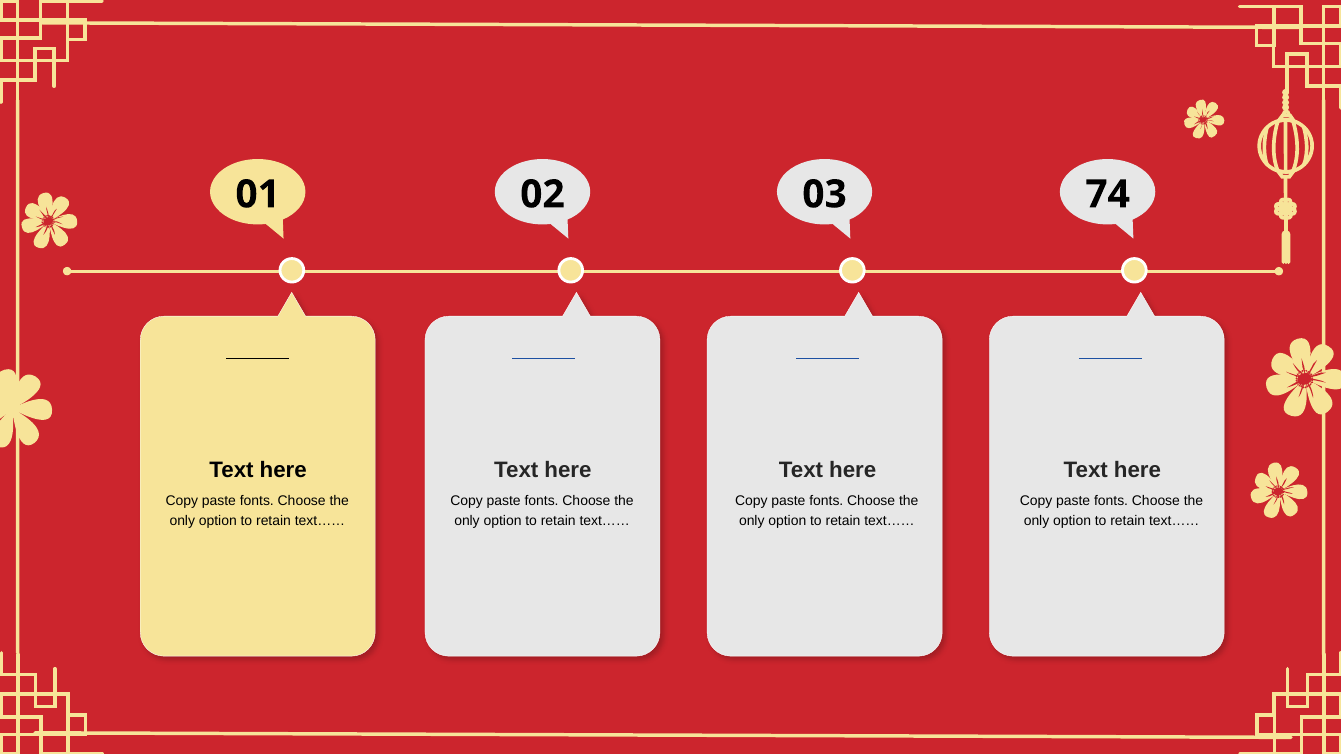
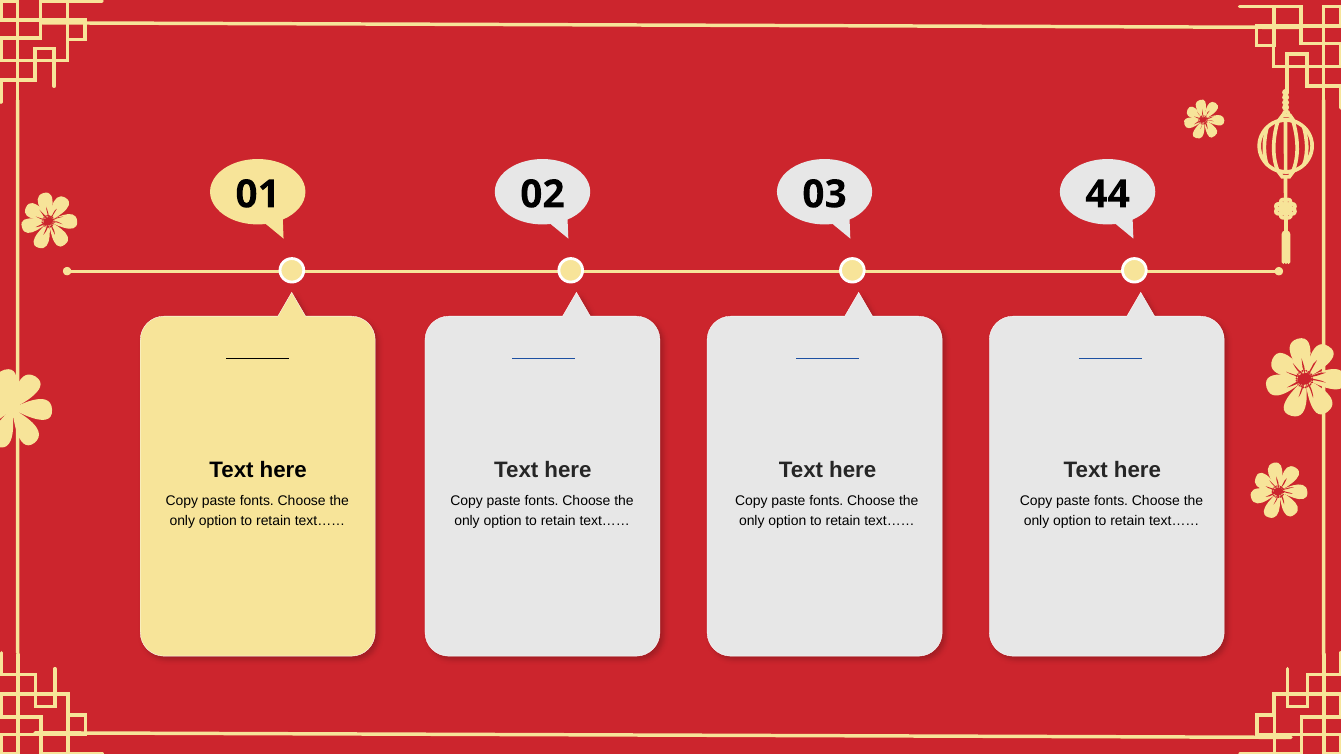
74: 74 -> 44
